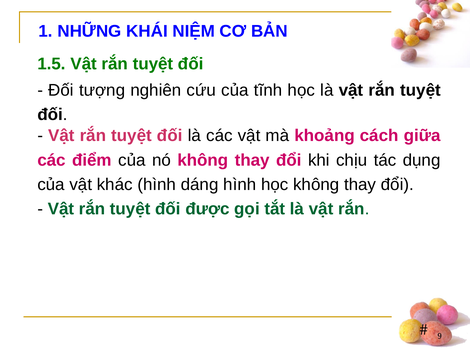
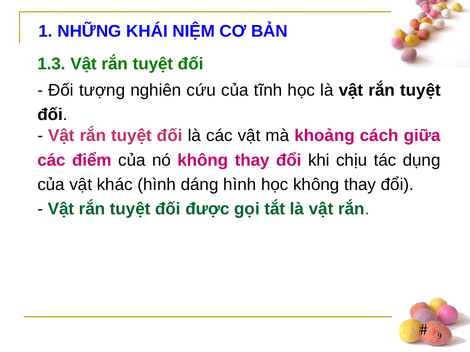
1.5: 1.5 -> 1.3
